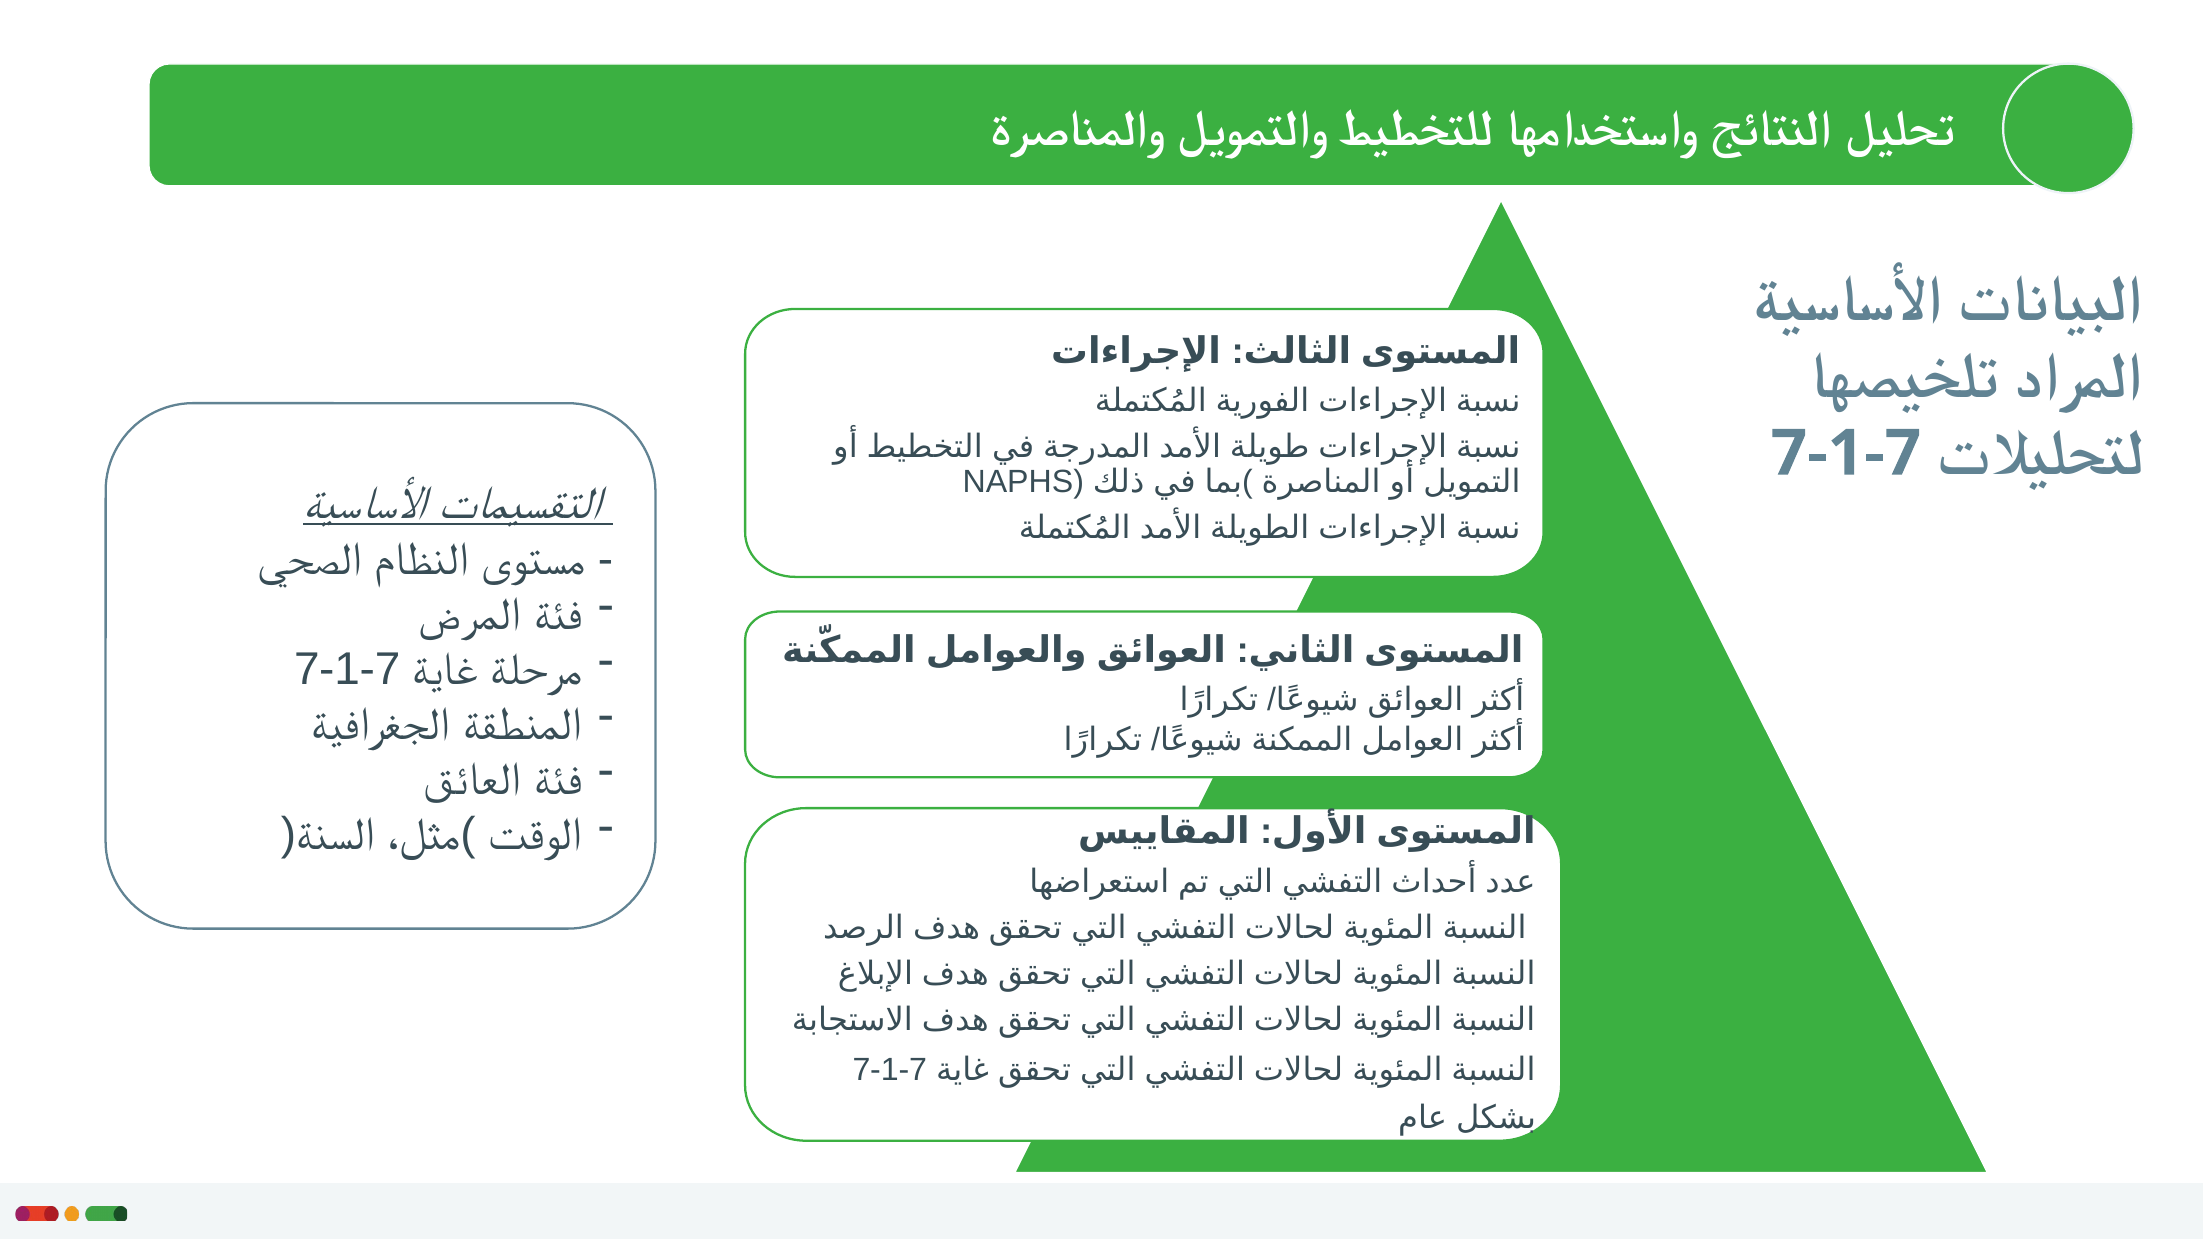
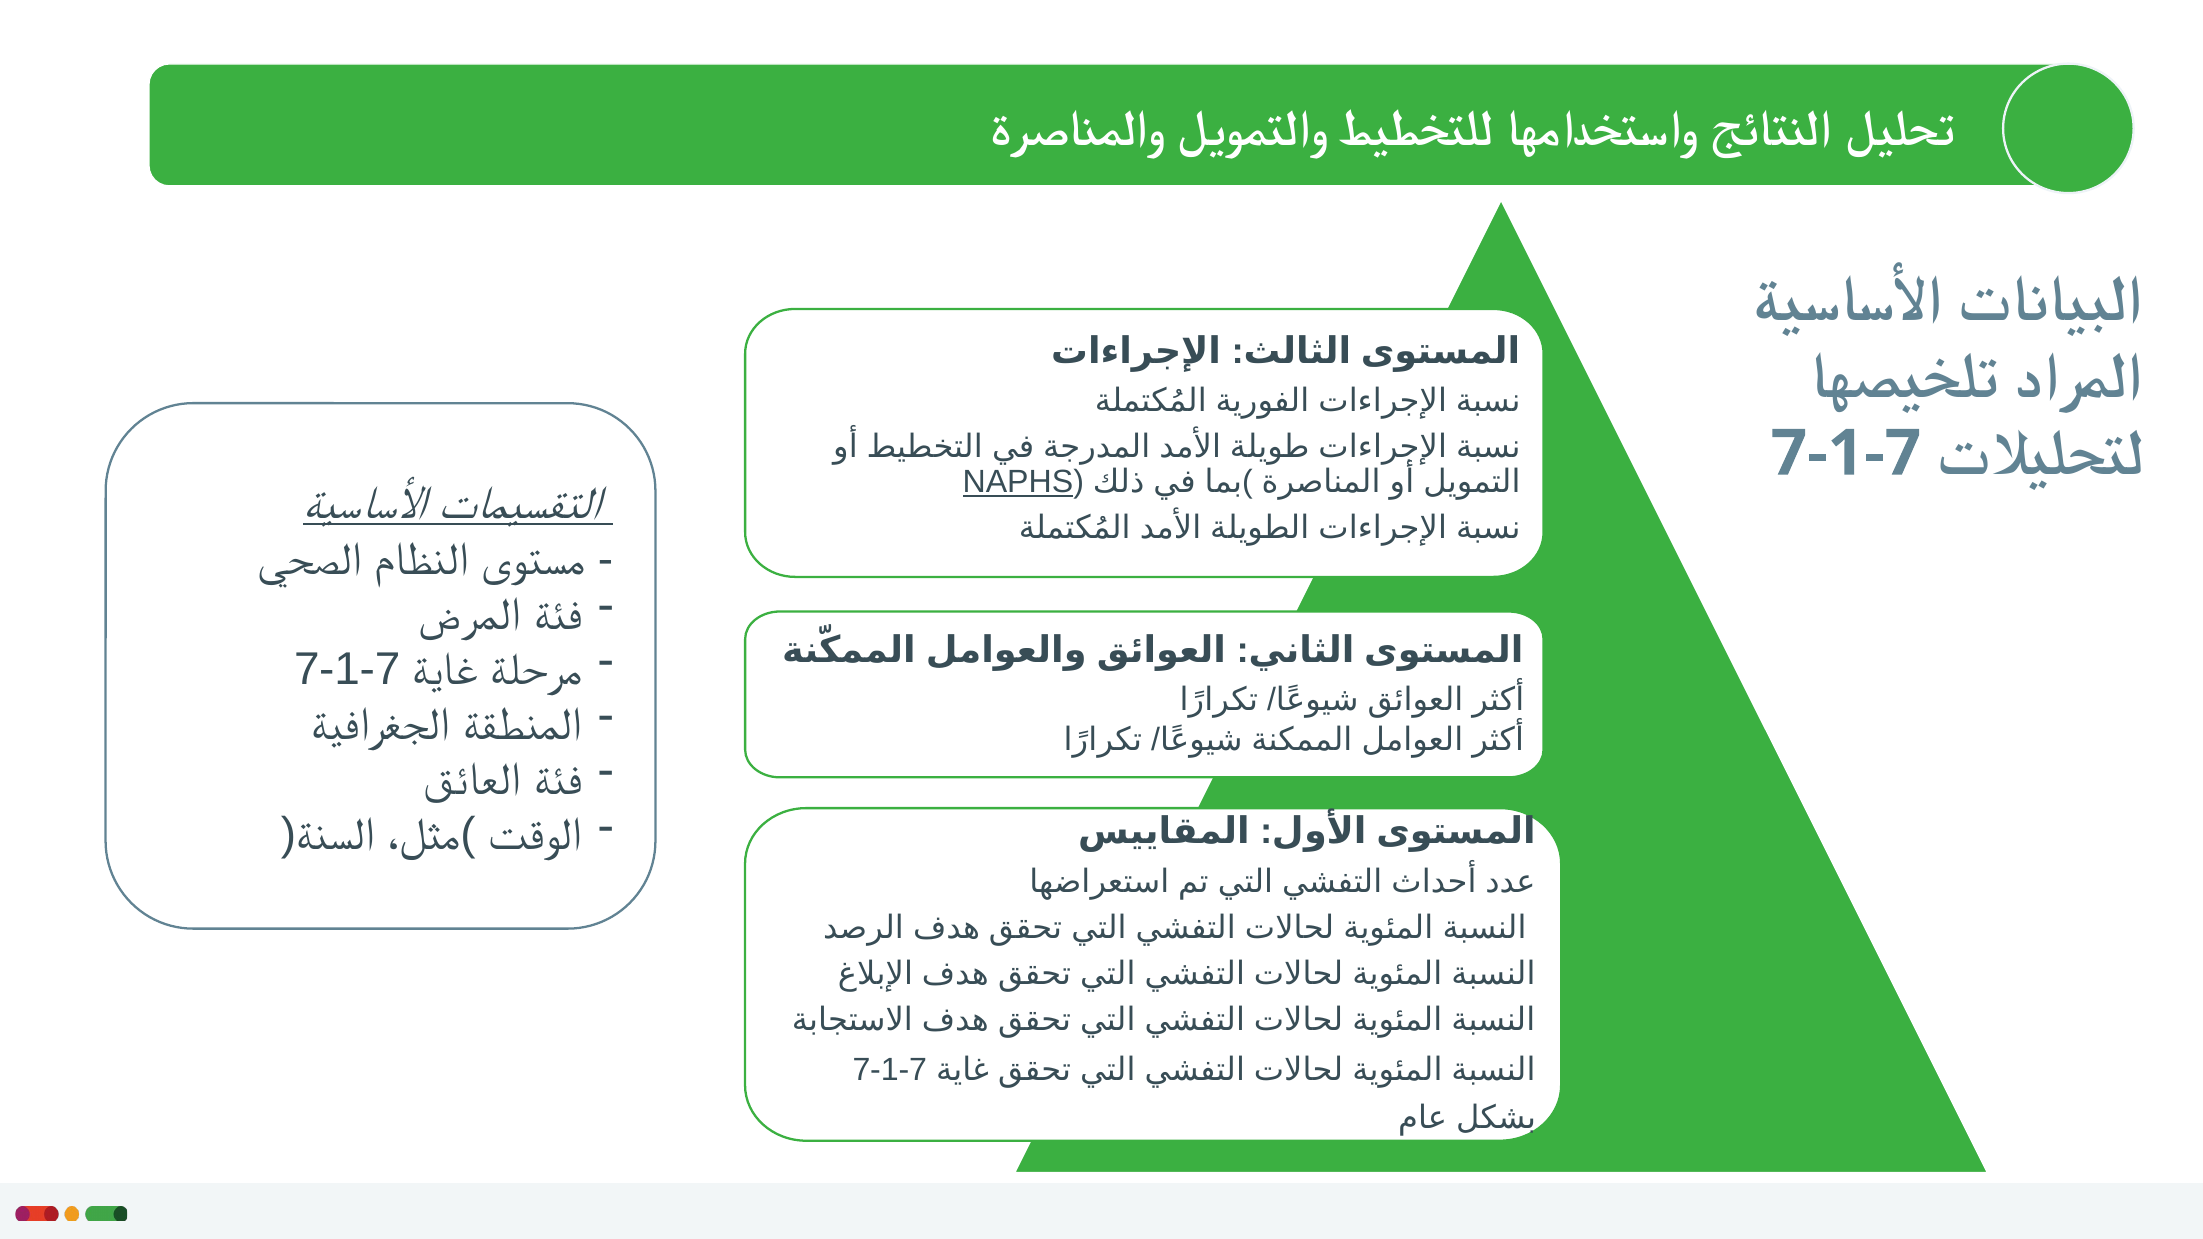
NAPHS underline: none -> present
